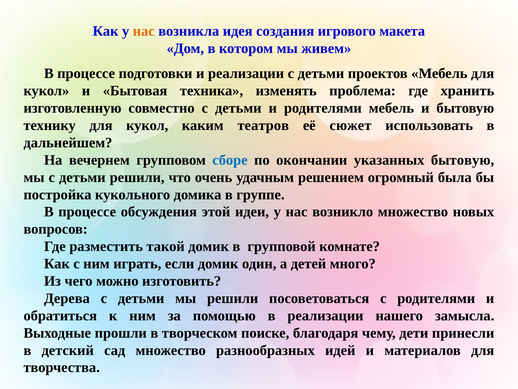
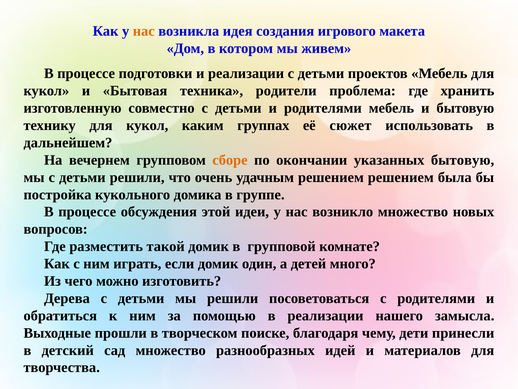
изменять: изменять -> родители
театров: театров -> группах
сборе colour: blue -> orange
решением огромный: огромный -> решением
